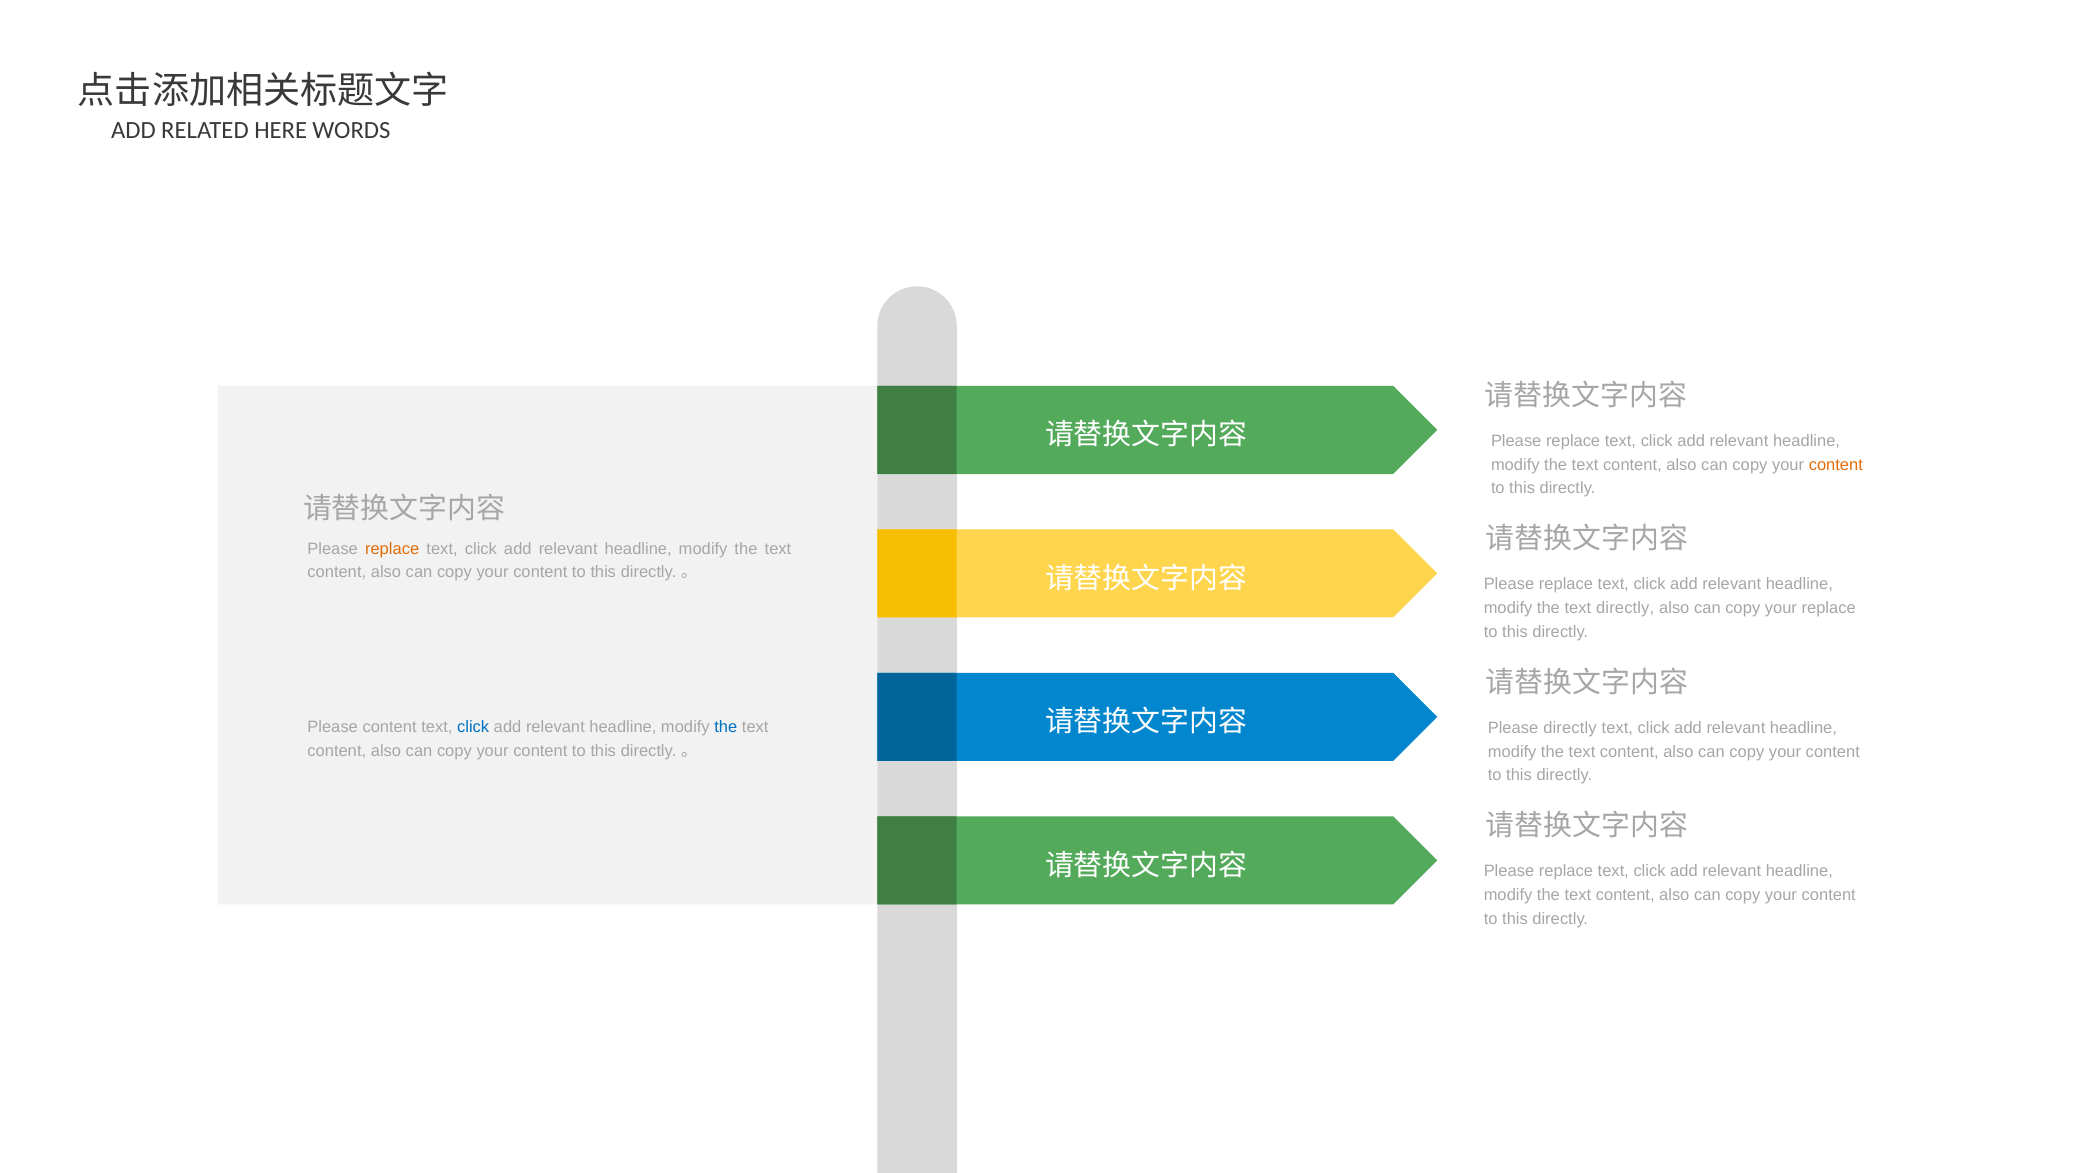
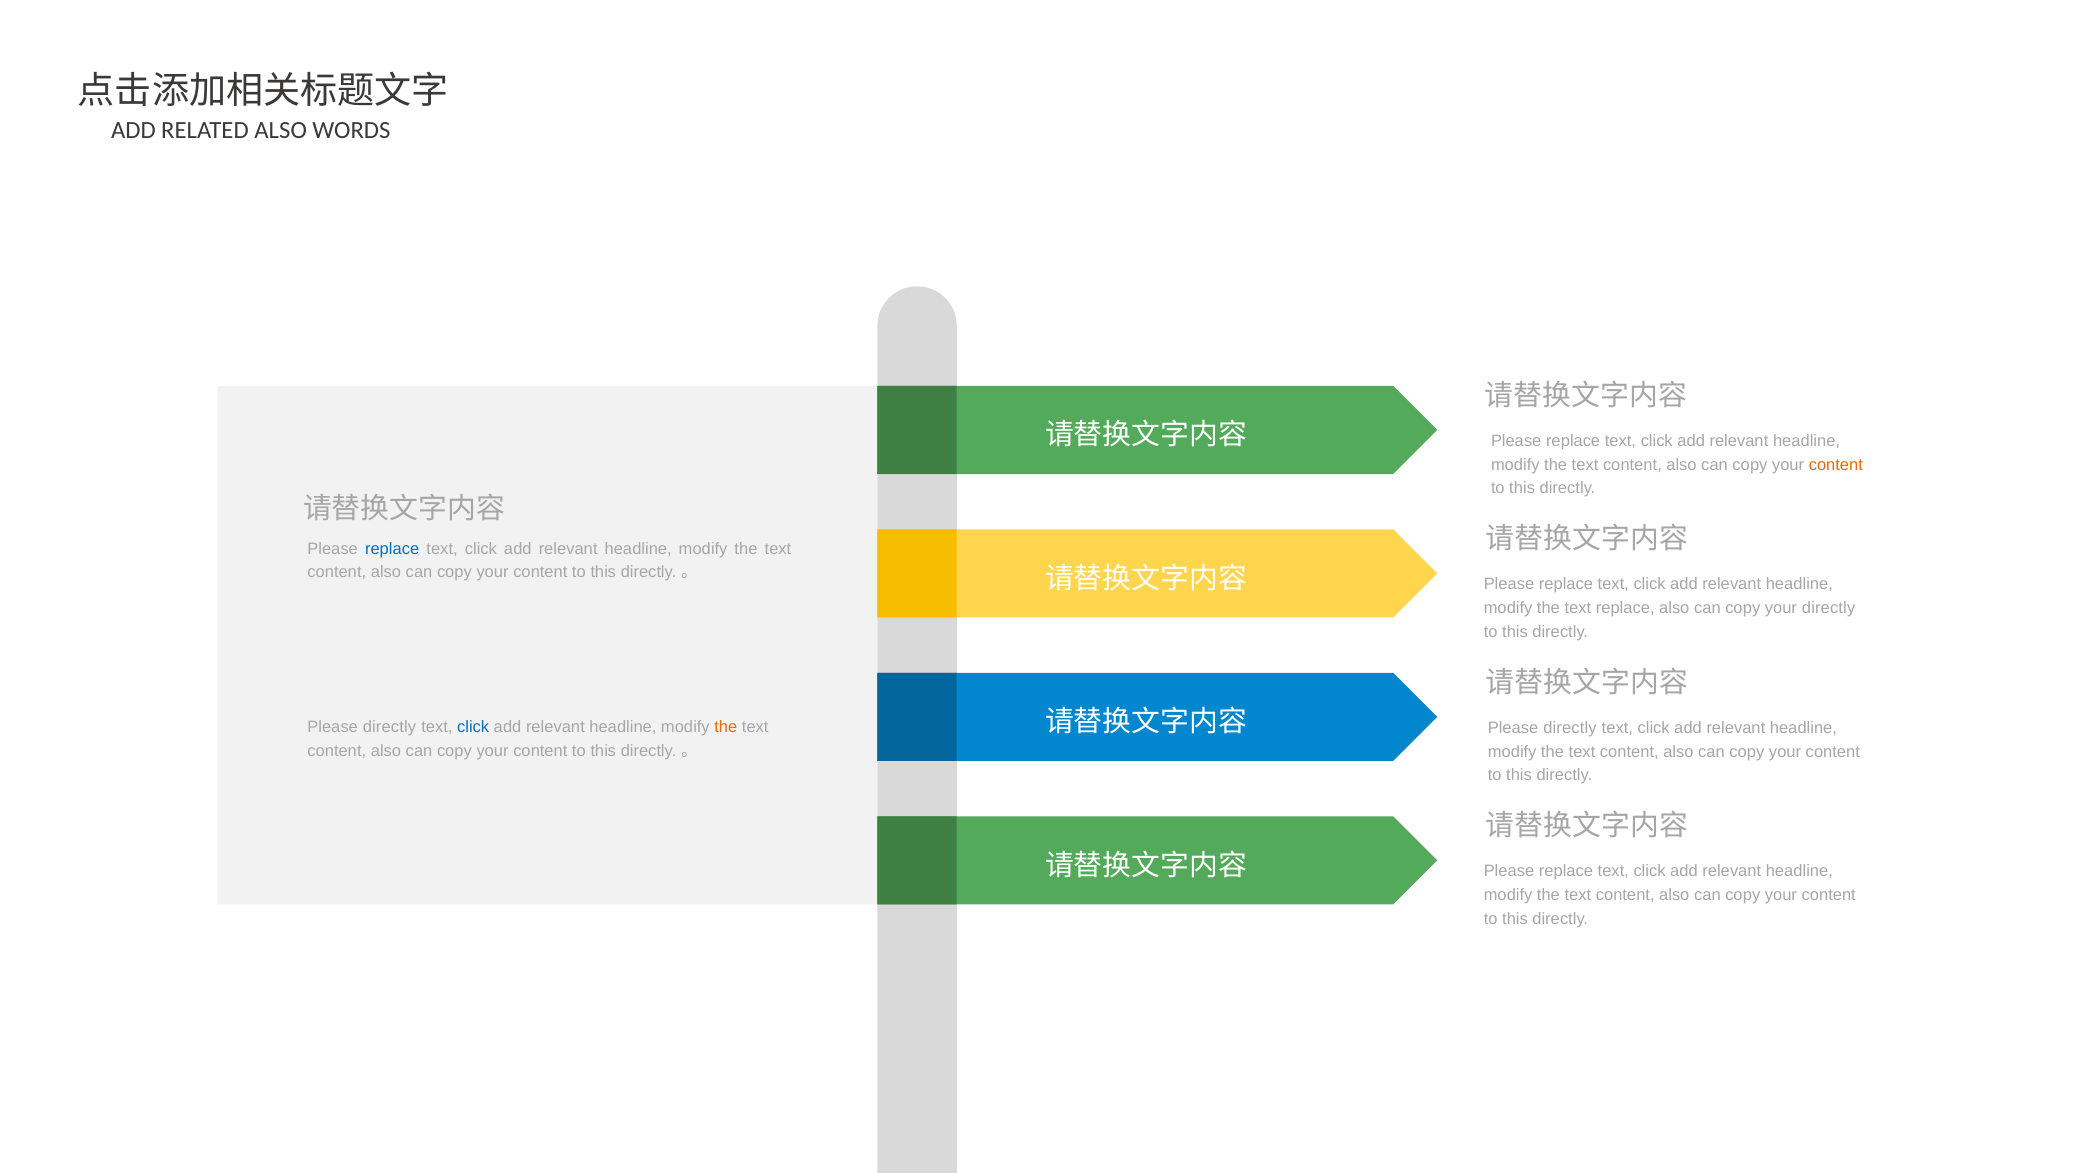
RELATED HERE: HERE -> ALSO
replace at (392, 549) colour: orange -> blue
text directly: directly -> replace
your replace: replace -> directly
content at (390, 728): content -> directly
the at (726, 728) colour: blue -> orange
